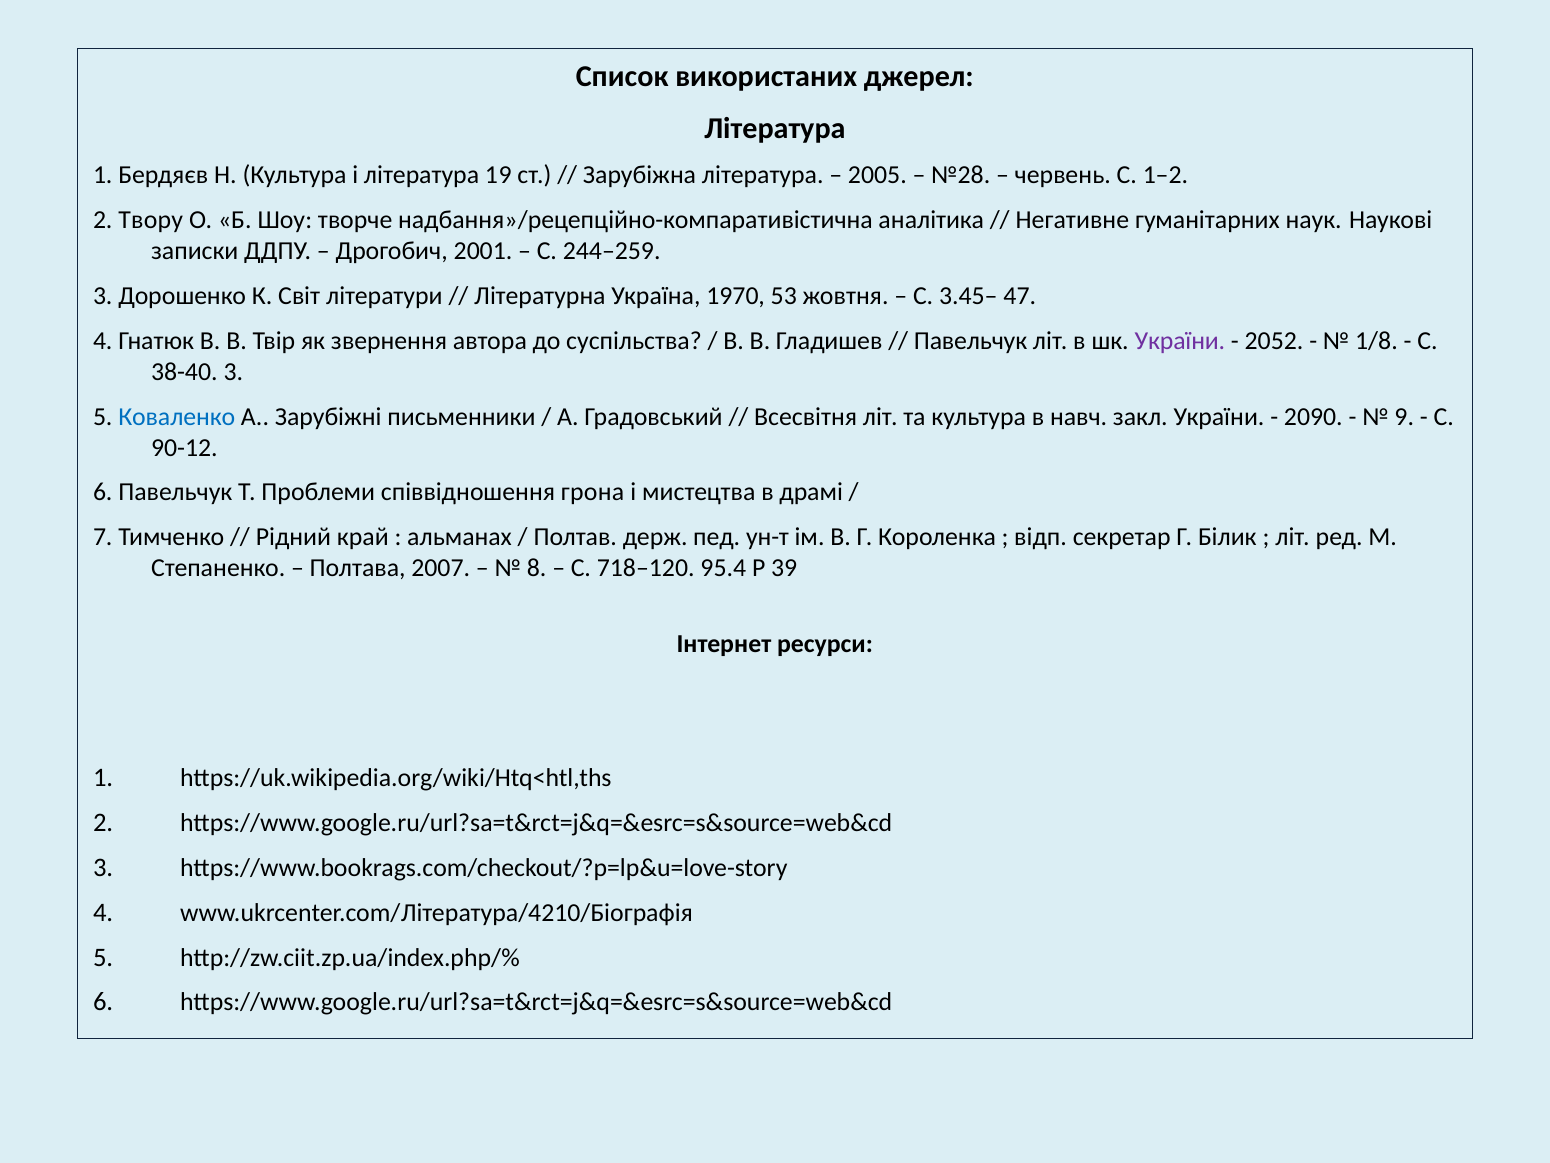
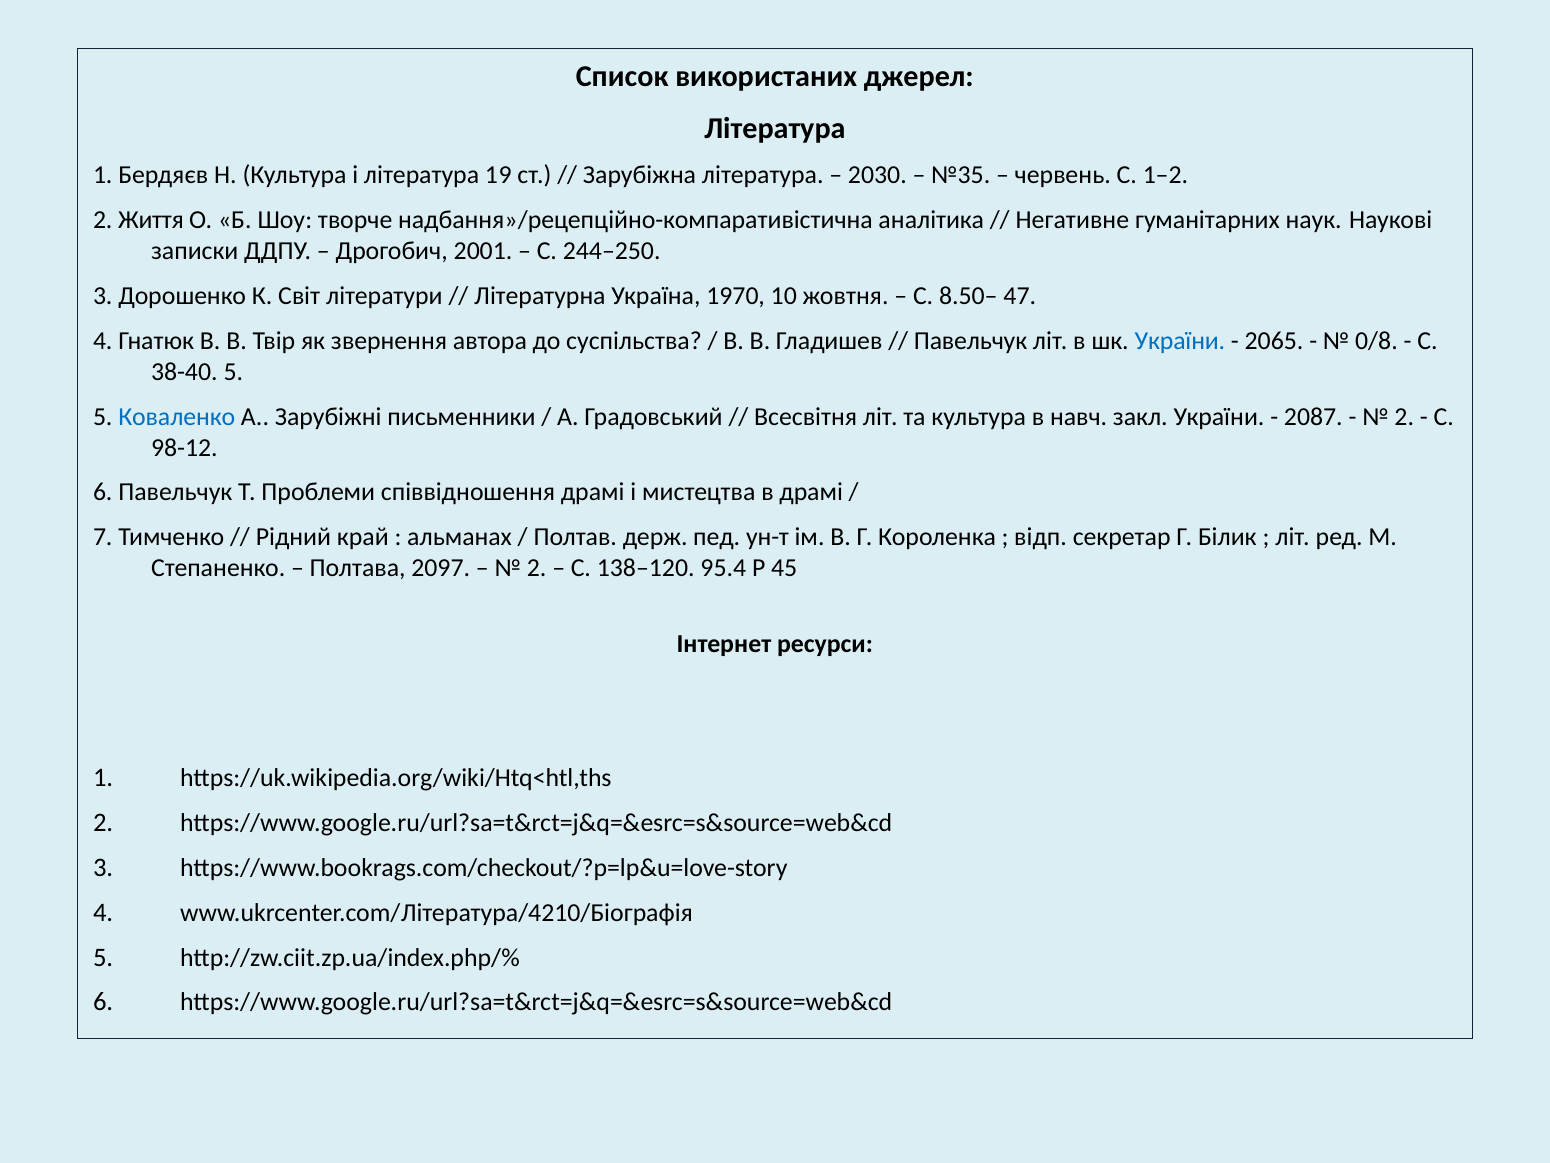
2005: 2005 -> 2030
№28: №28 -> №35
Твору: Твору -> Життя
244–259: 244–259 -> 244–250
53: 53 -> 10
3.45–: 3.45– -> 8.50–
України at (1180, 341) colour: purple -> blue
2052: 2052 -> 2065
1/8: 1/8 -> 0/8
38-40 3: 3 -> 5
2090: 2090 -> 2087
9 at (1404, 416): 9 -> 2
90-12: 90-12 -> 98-12
співвідношення грона: грона -> драмі
2007: 2007 -> 2097
8 at (537, 568): 8 -> 2
718–120: 718–120 -> 138–120
39: 39 -> 45
